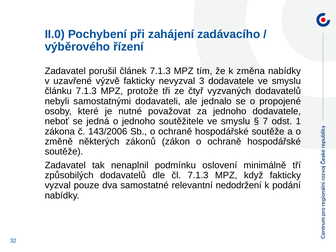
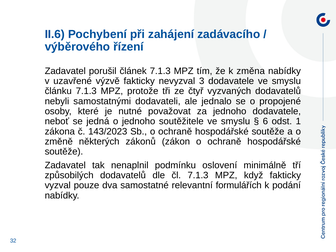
II.0: II.0 -> II.6
7: 7 -> 6
143/2006: 143/2006 -> 143/2023
nedodržení: nedodržení -> formulářích
